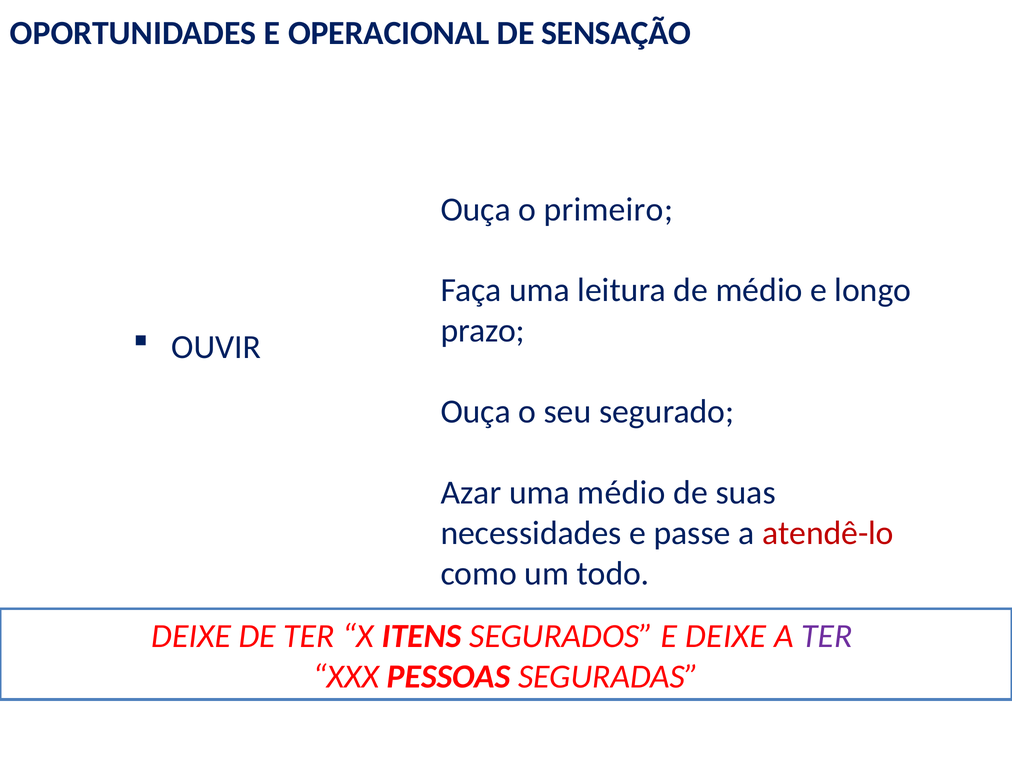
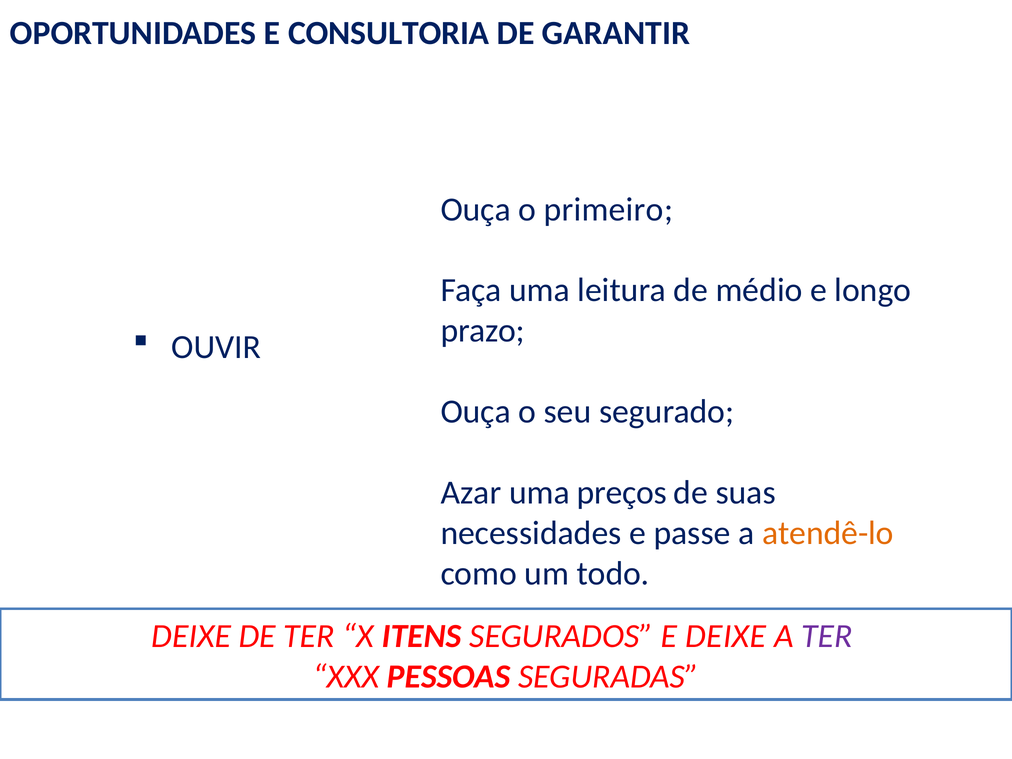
OPERACIONAL: OPERACIONAL -> CONSULTORIA
SENSAÇÃO: SENSAÇÃO -> GARANTIR
uma médio: médio -> preços
atendê-lo colour: red -> orange
